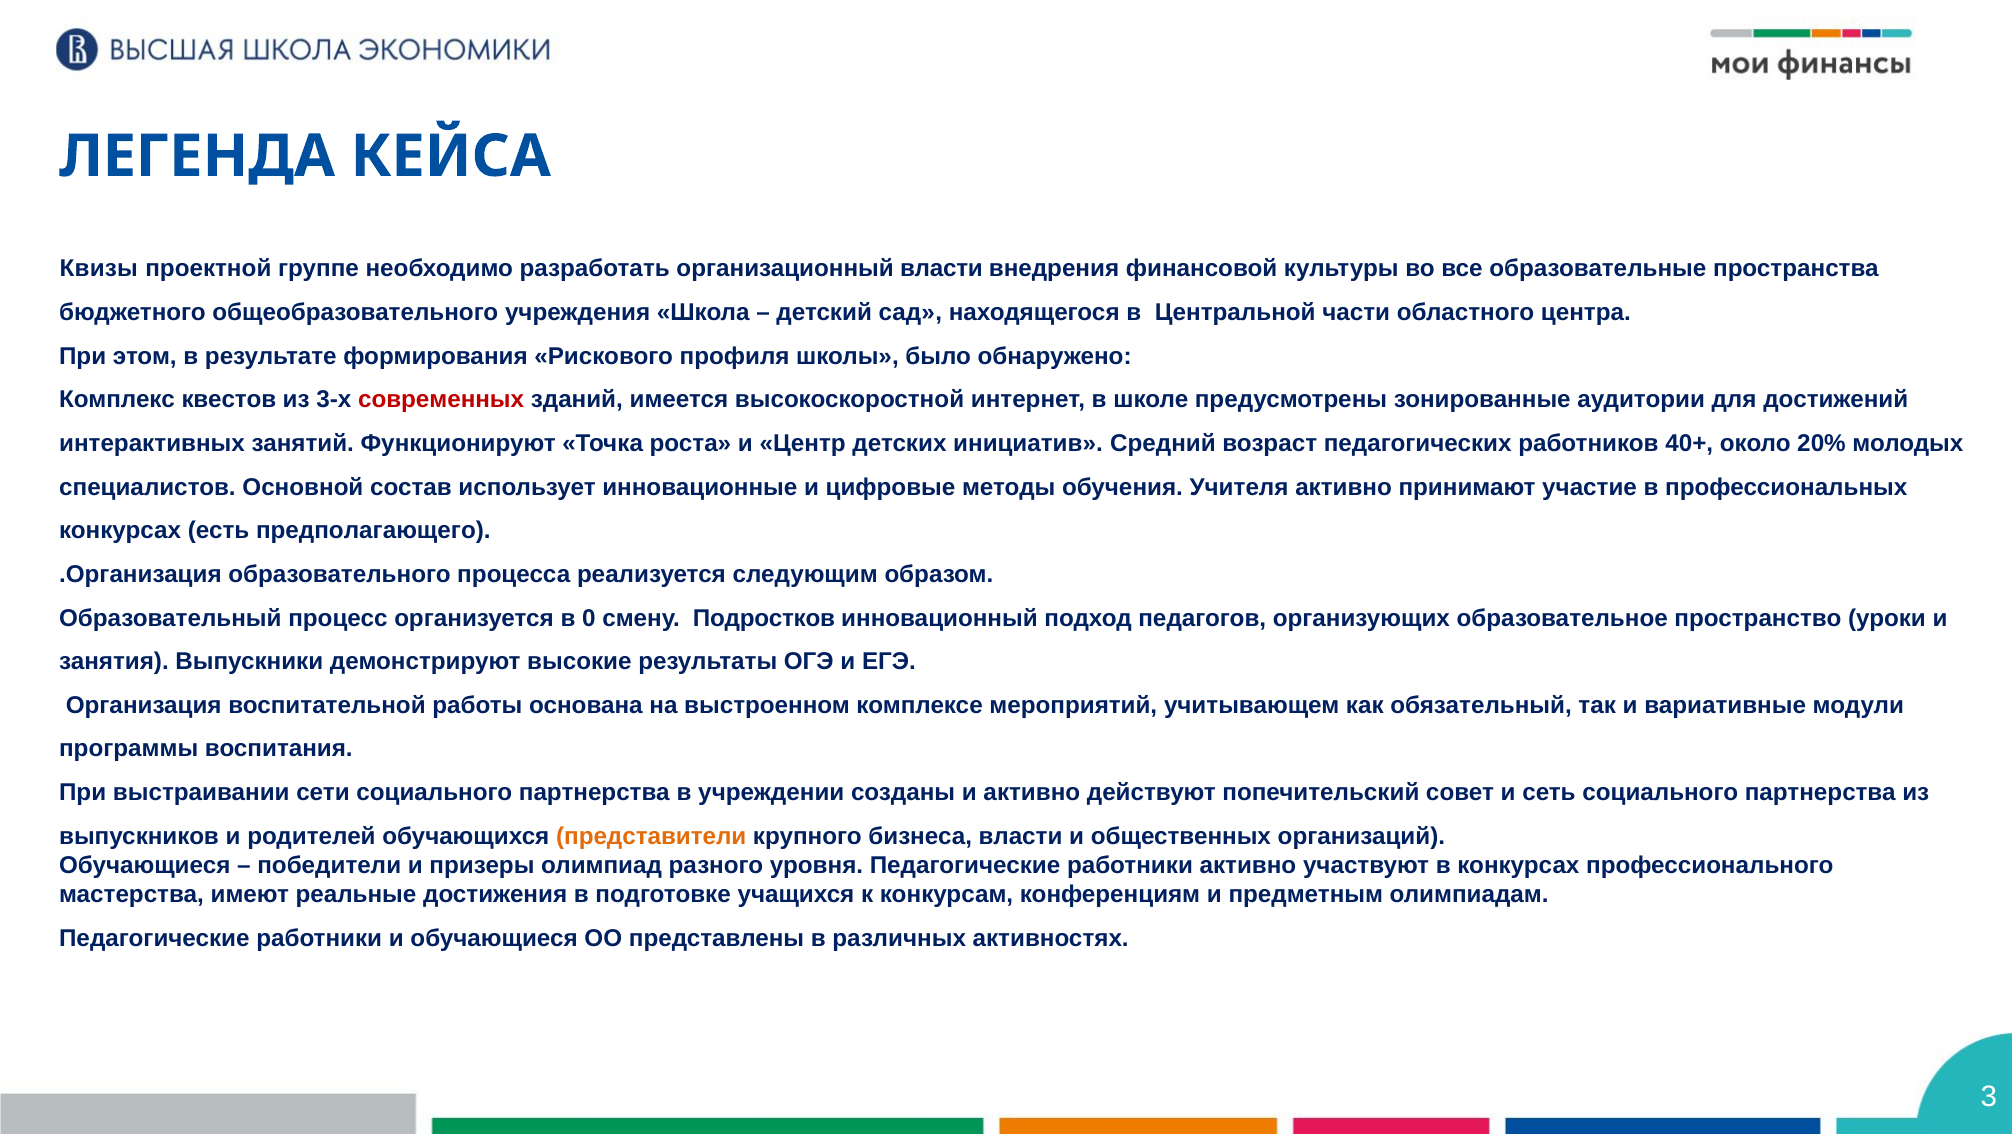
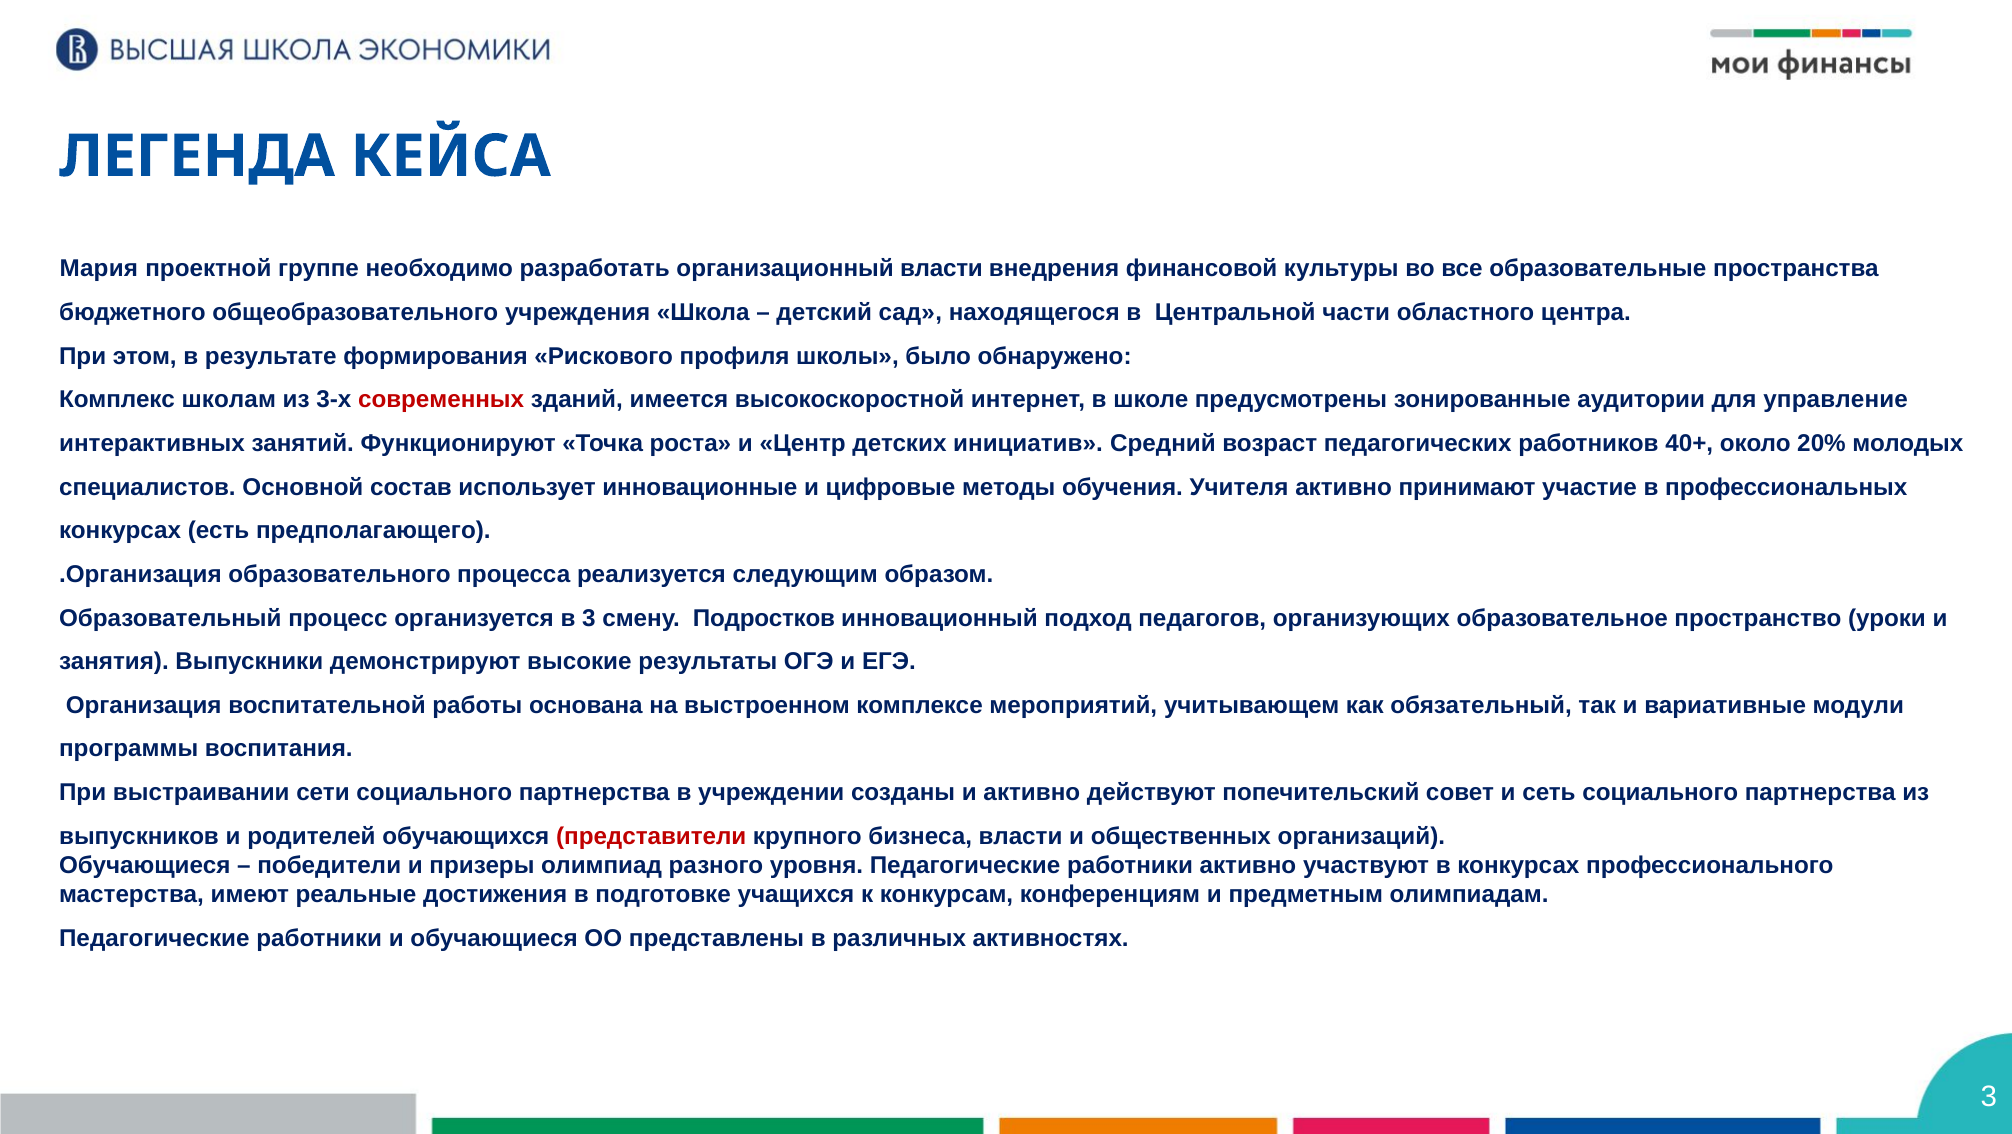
Квизы: Квизы -> Мария
квестов: квестов -> школам
достижений: достижений -> управление
в 0: 0 -> 3
представители colour: orange -> red
